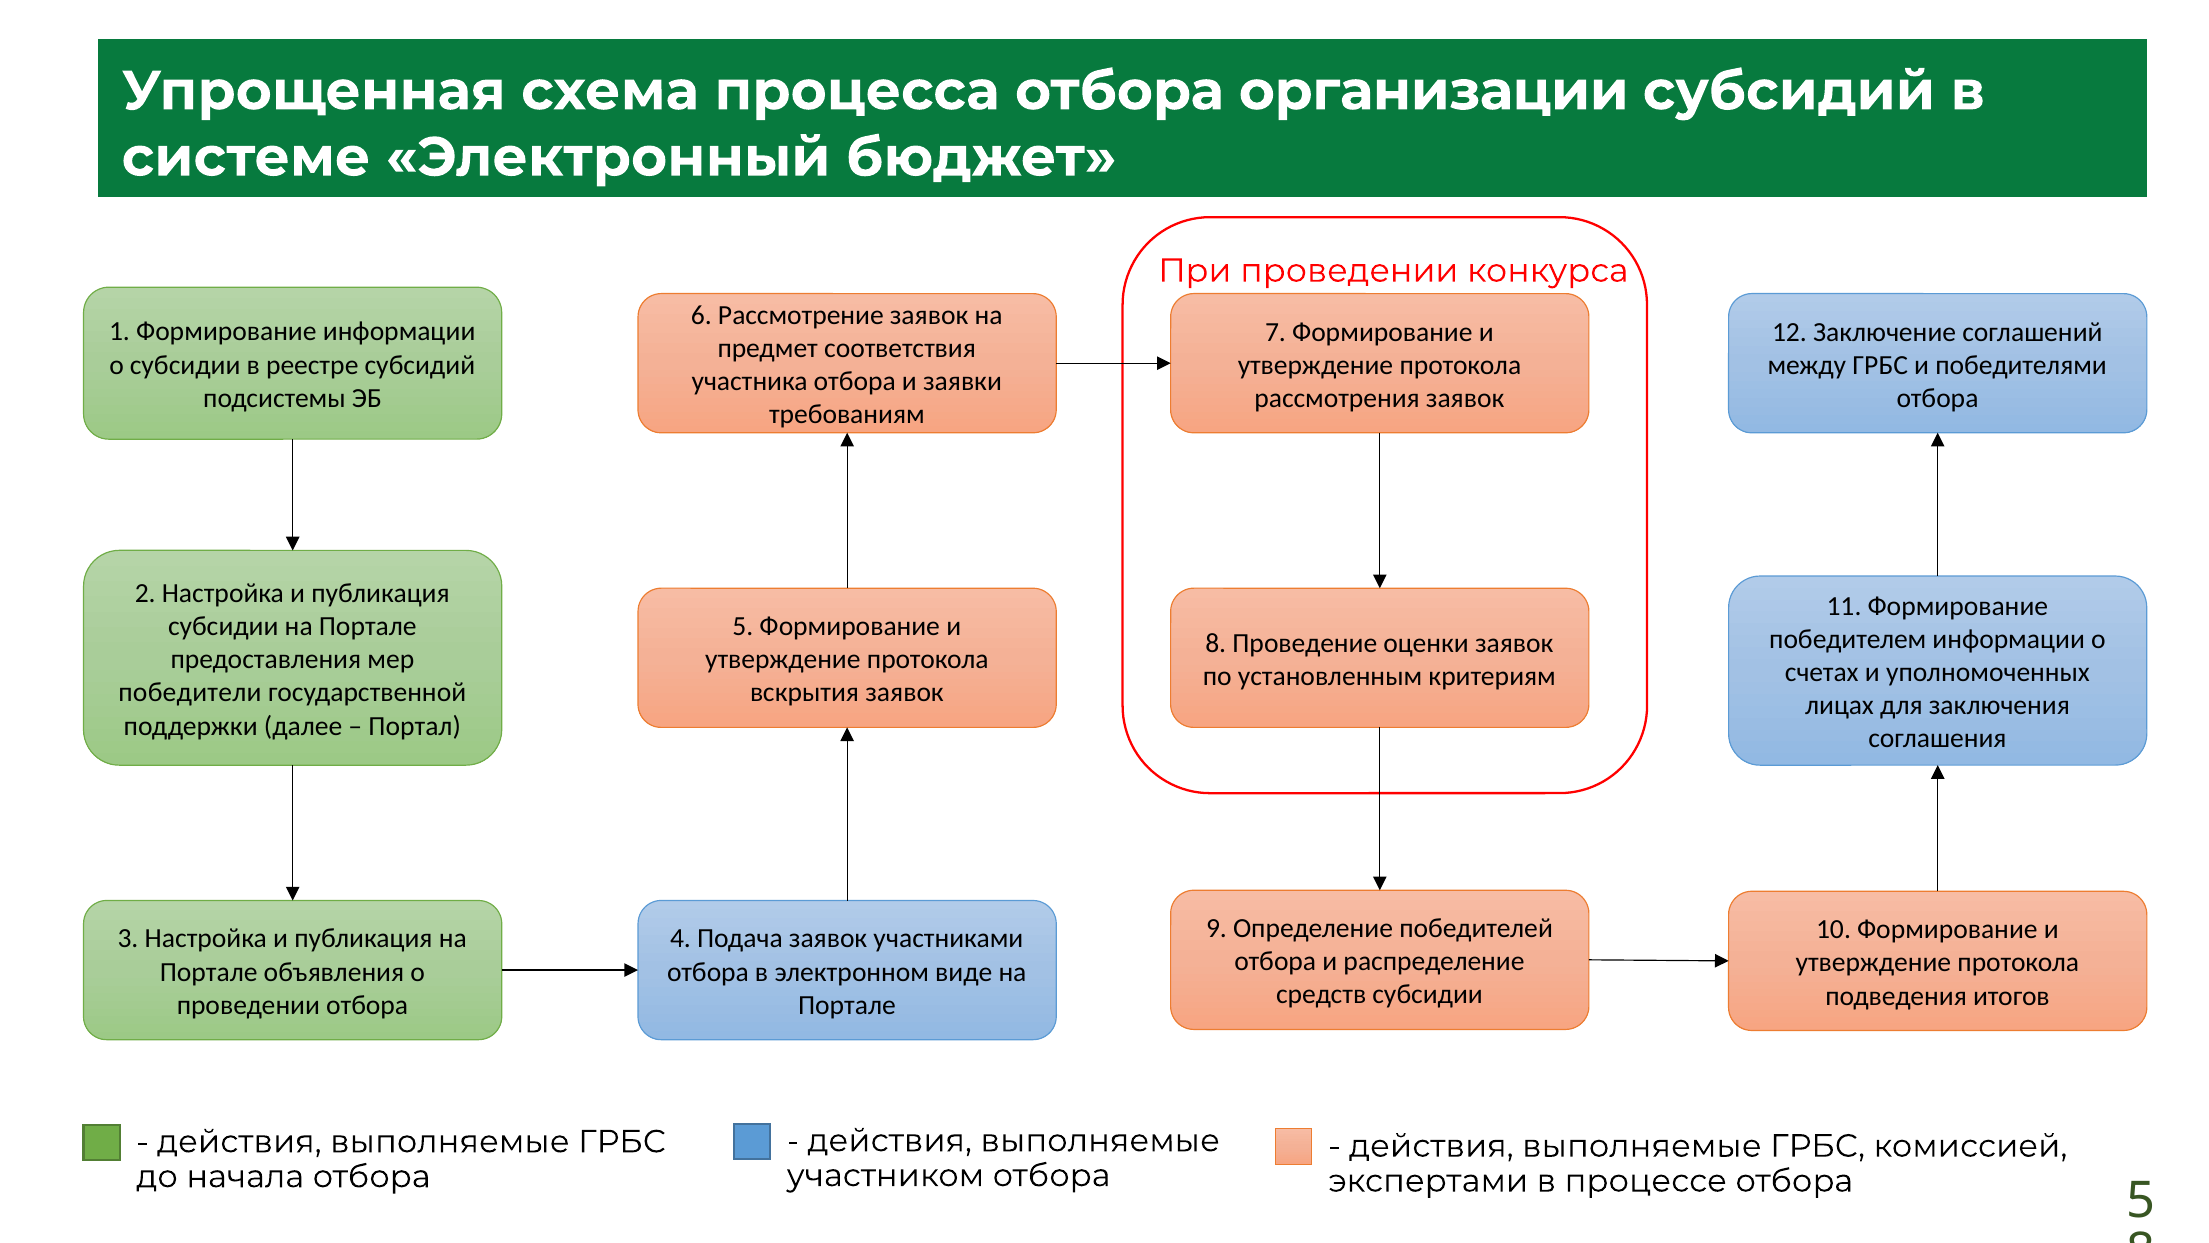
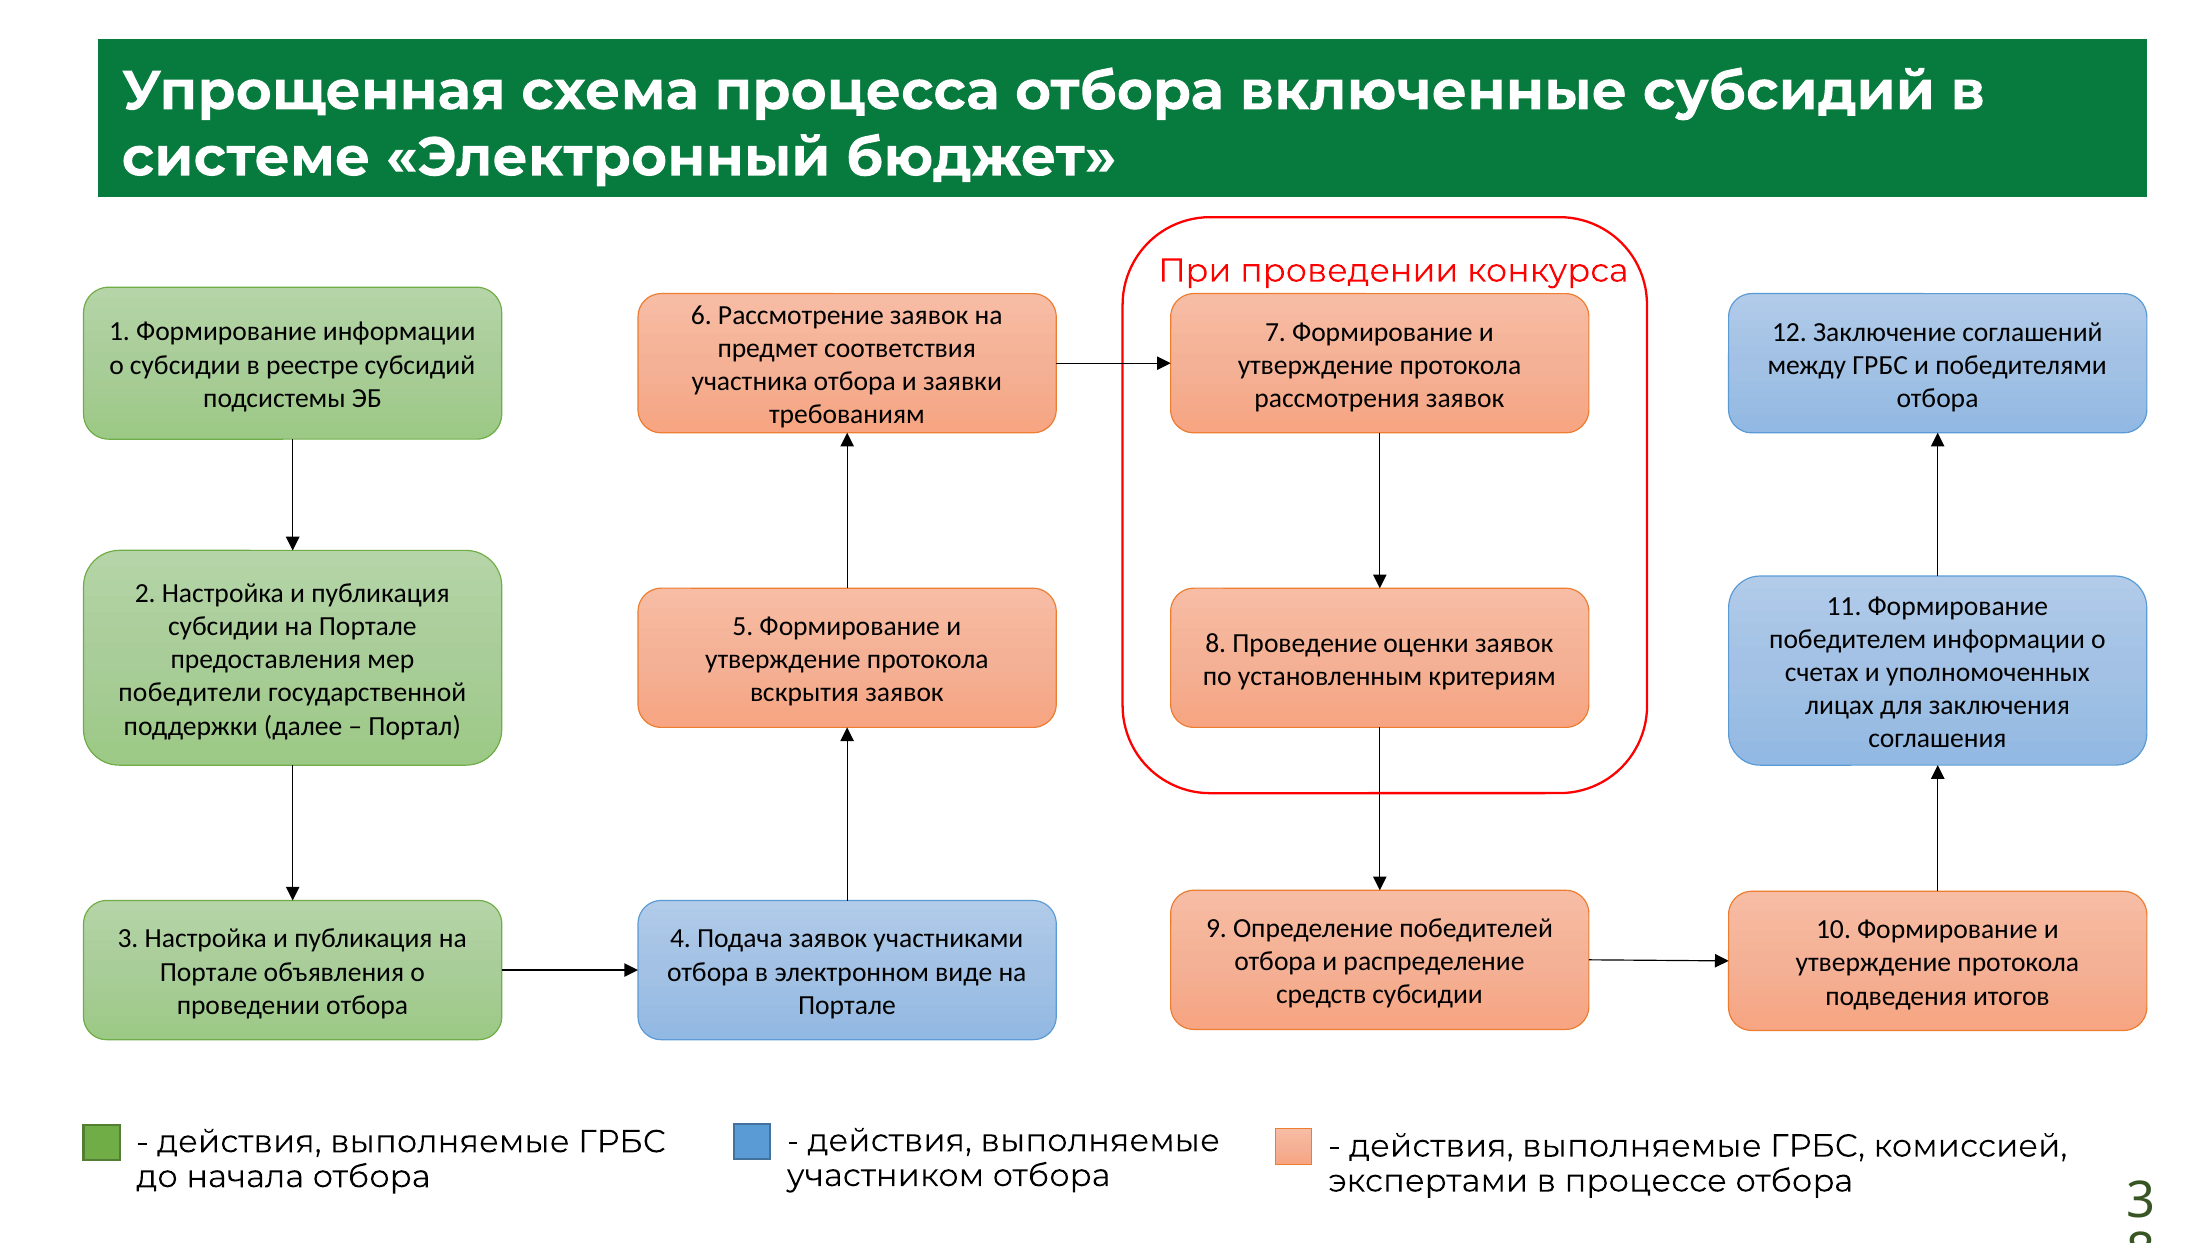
организации: организации -> включенные
отбора 5: 5 -> 3
